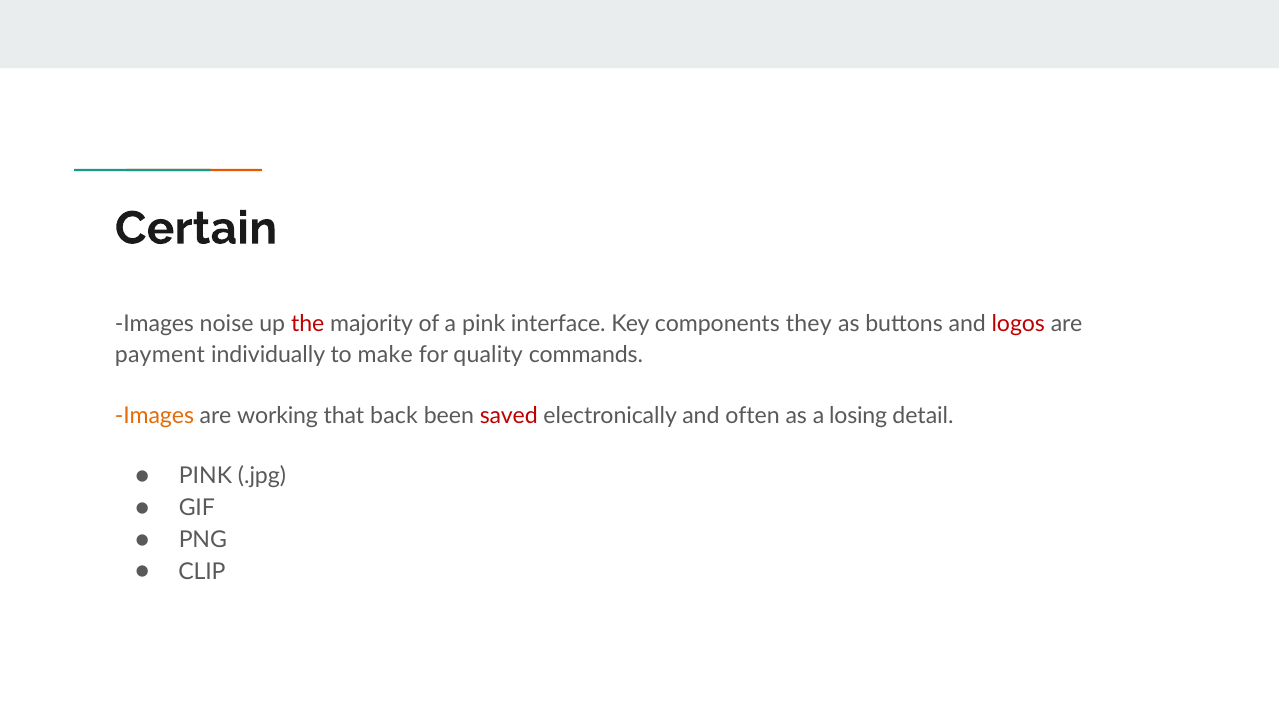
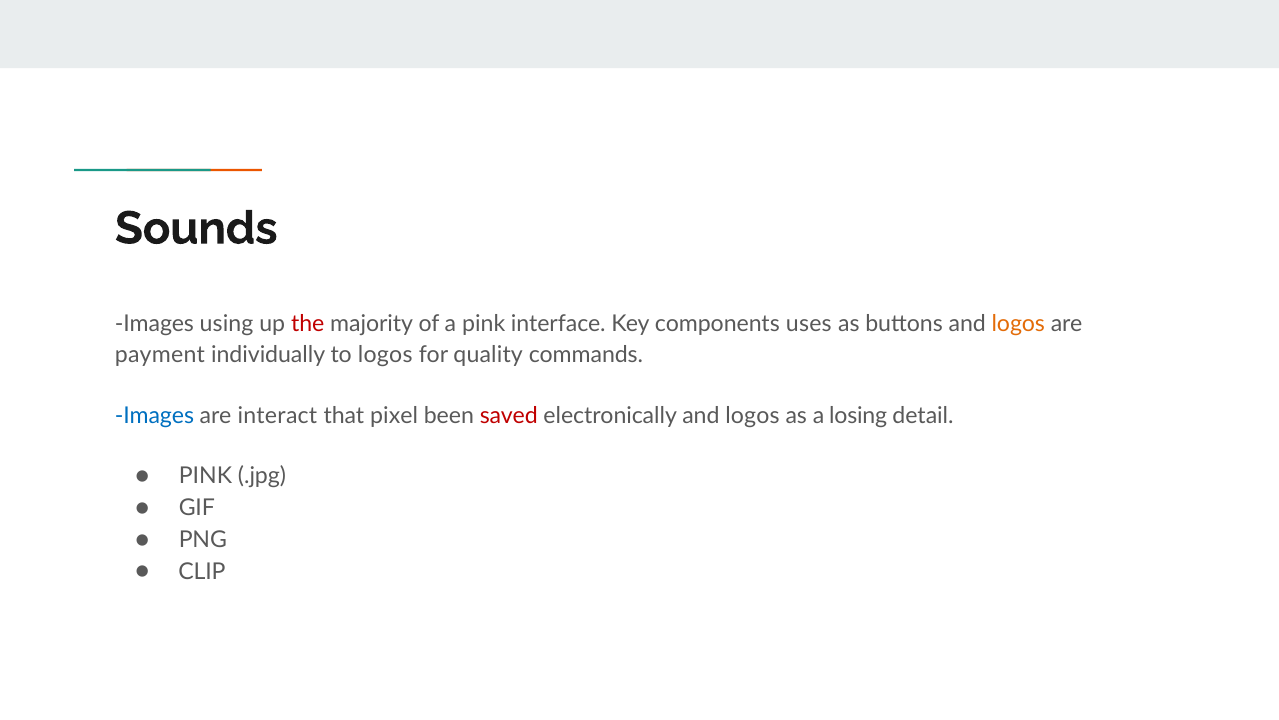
Certain: Certain -> Sounds
noise: noise -> using
they: they -> uses
logos at (1018, 323) colour: red -> orange
to make: make -> logos
Images at (154, 415) colour: orange -> blue
working: working -> interact
back: back -> pixel
electronically and often: often -> logos
